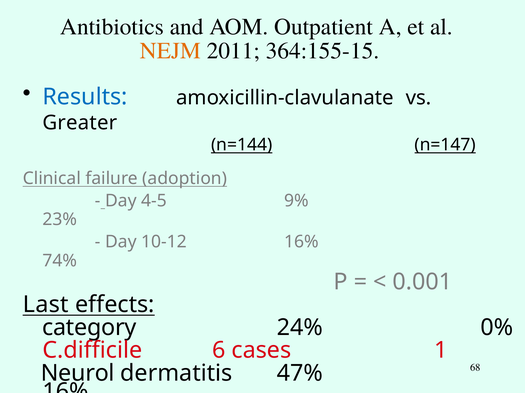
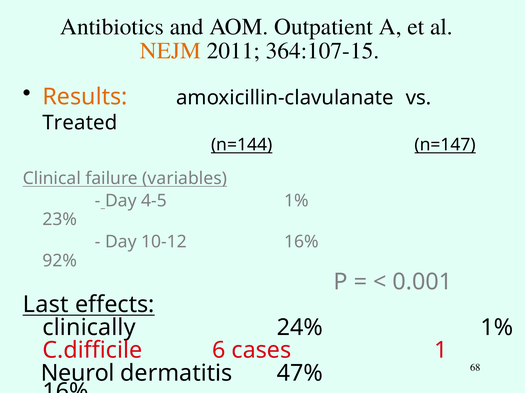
364:155-15: 364:155-15 -> 364:107-15
Results colour: blue -> orange
Greater: Greater -> Treated
adoption: adoption -> variables
4-5 9%: 9% -> 1%
74%: 74% -> 92%
category: category -> clinically
24% 0%: 0% -> 1%
